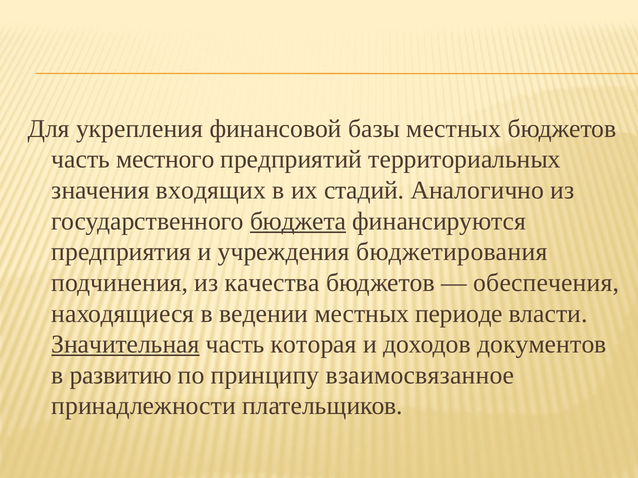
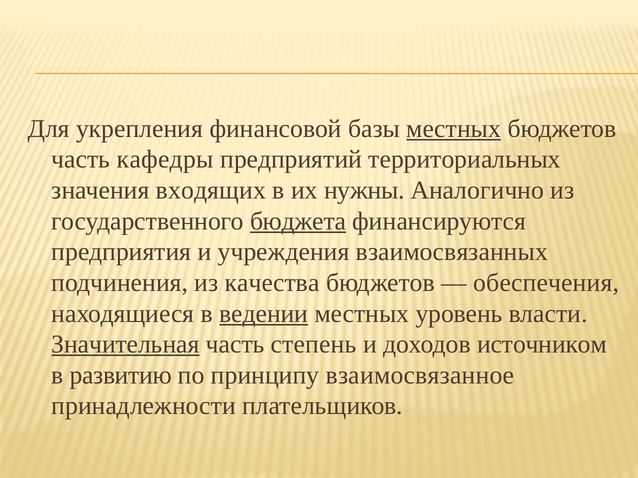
местных at (454, 129) underline: none -> present
местного: местного -> кафедры
стадий: стадий -> нужны
бюджетирования: бюджетирования -> взаимосвязанных
ведении underline: none -> present
периоде: периоде -> уровень
которая: которая -> степень
документов: документов -> источником
